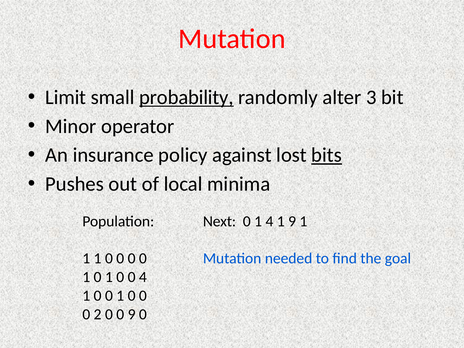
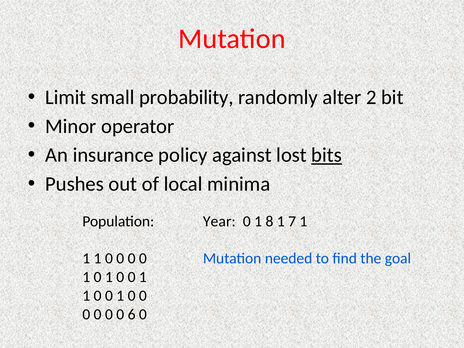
probability underline: present -> none
3: 3 -> 2
Next: Next -> Year
1 4: 4 -> 8
1 9: 9 -> 7
4 at (143, 277): 4 -> 1
2 at (98, 314): 2 -> 0
0 9: 9 -> 6
